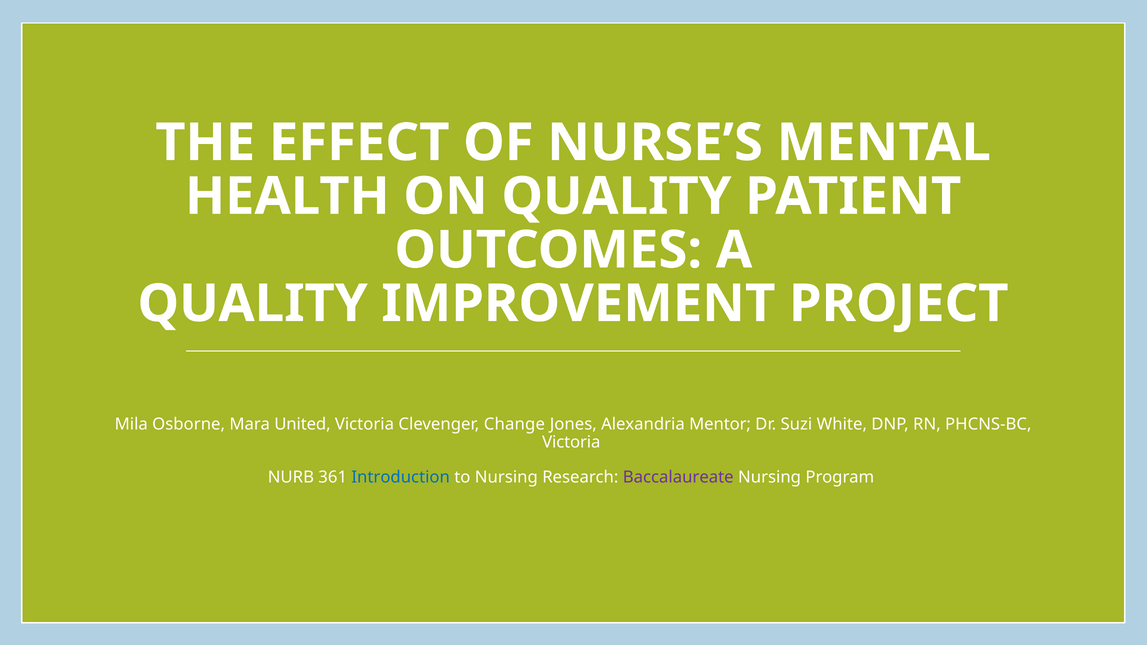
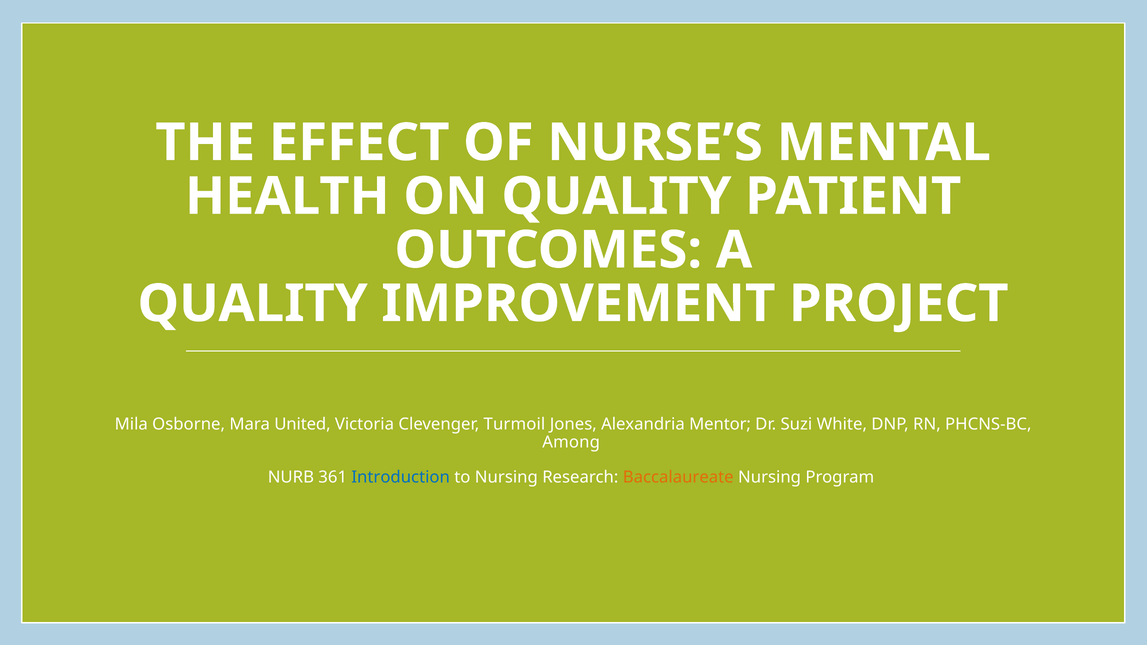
Change: Change -> Turmoil
Victoria at (571, 442): Victoria -> Among
Baccalaureate colour: purple -> orange
